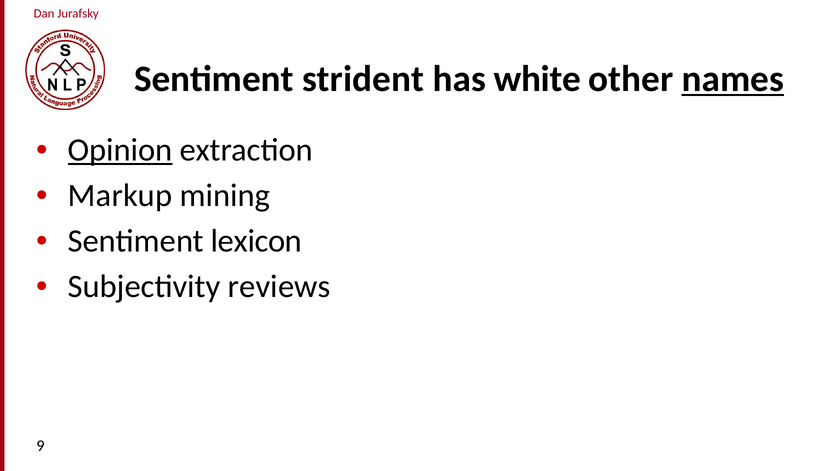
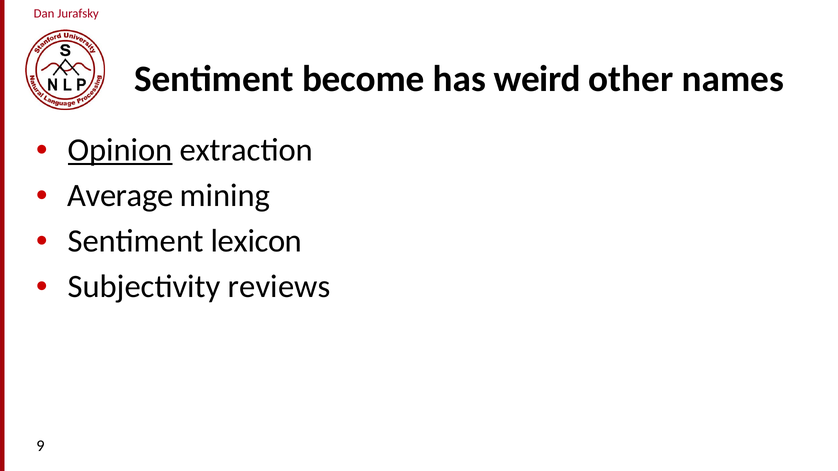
strident: strident -> become
white: white -> weird
names underline: present -> none
Markup: Markup -> Average
